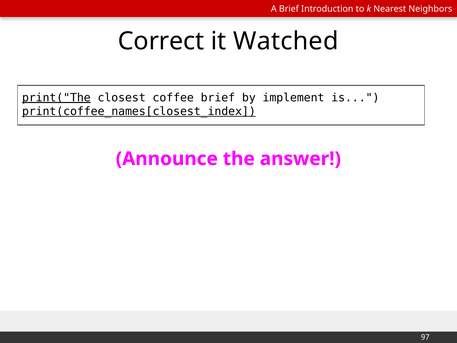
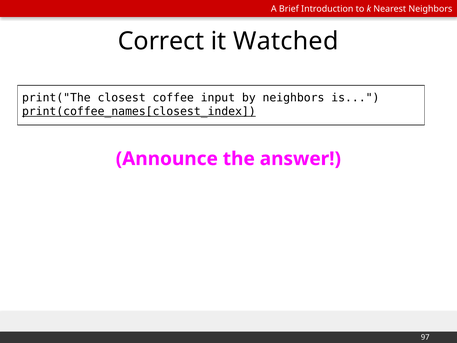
print("The underline: present -> none
coffee brief: brief -> input
by implement: implement -> neighbors
